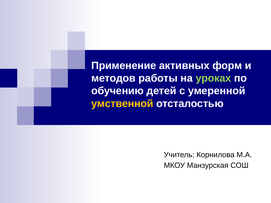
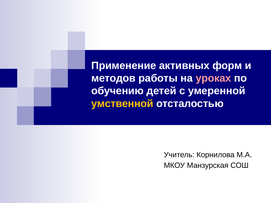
уроках colour: light green -> pink
